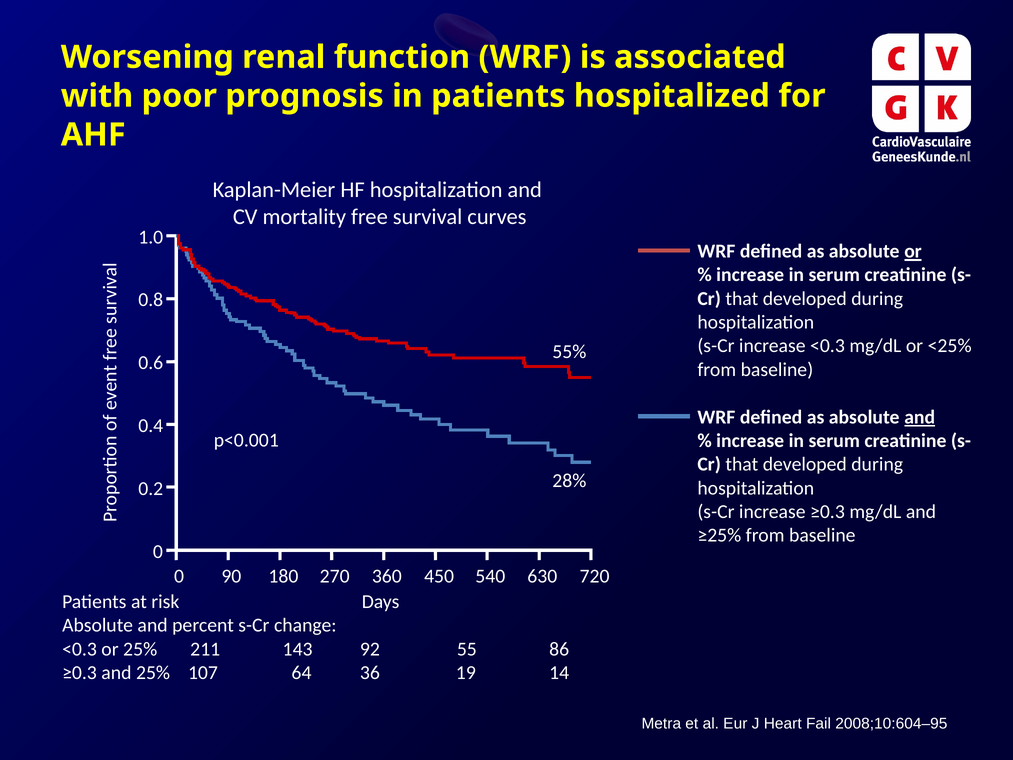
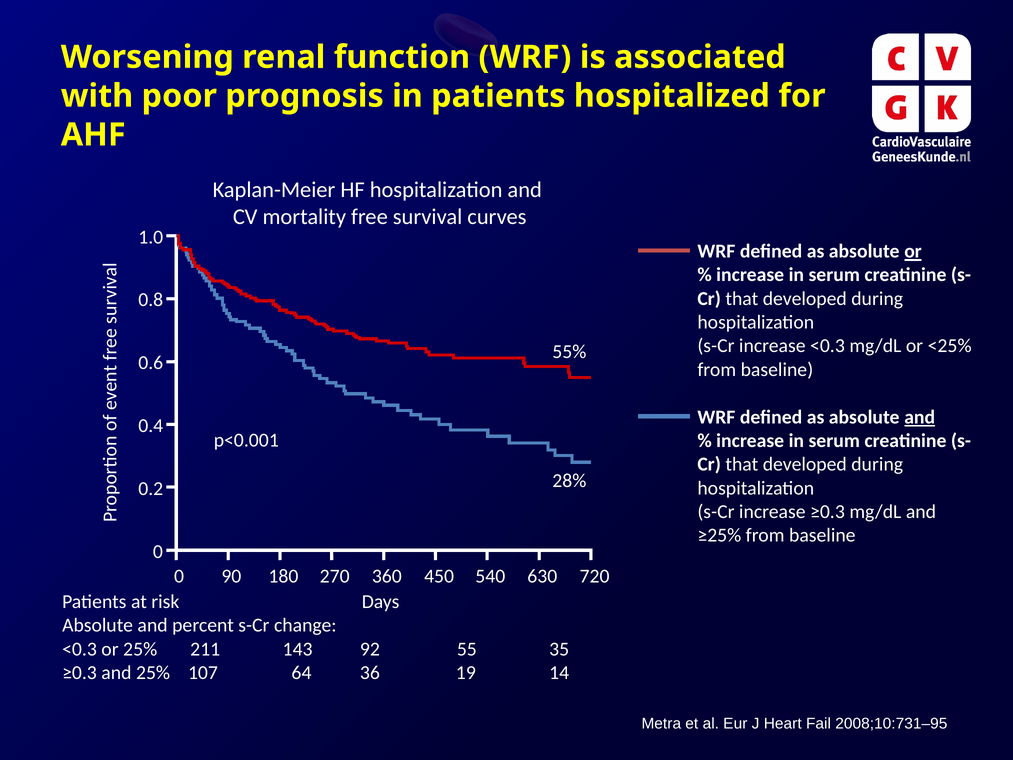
86: 86 -> 35
2008;10:604–95: 2008;10:604–95 -> 2008;10:731–95
